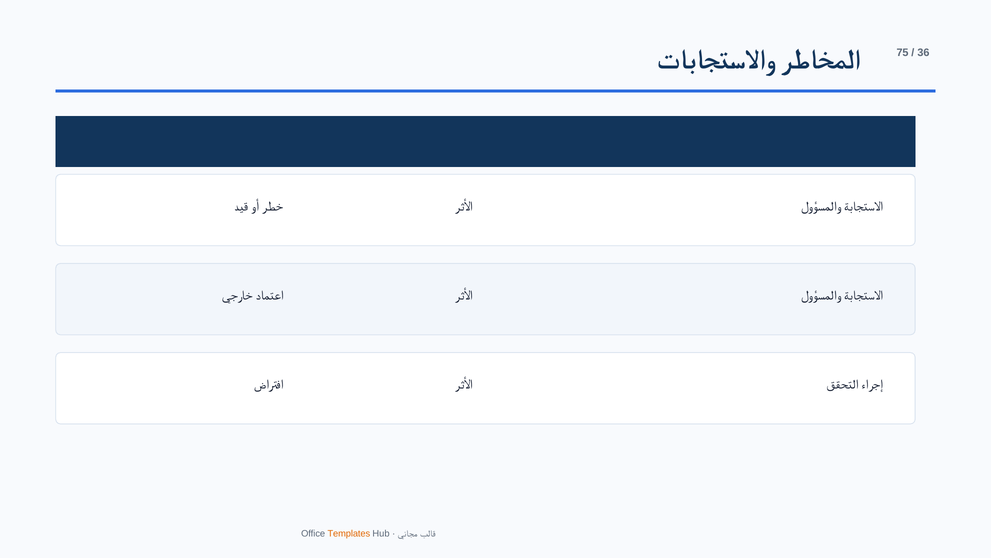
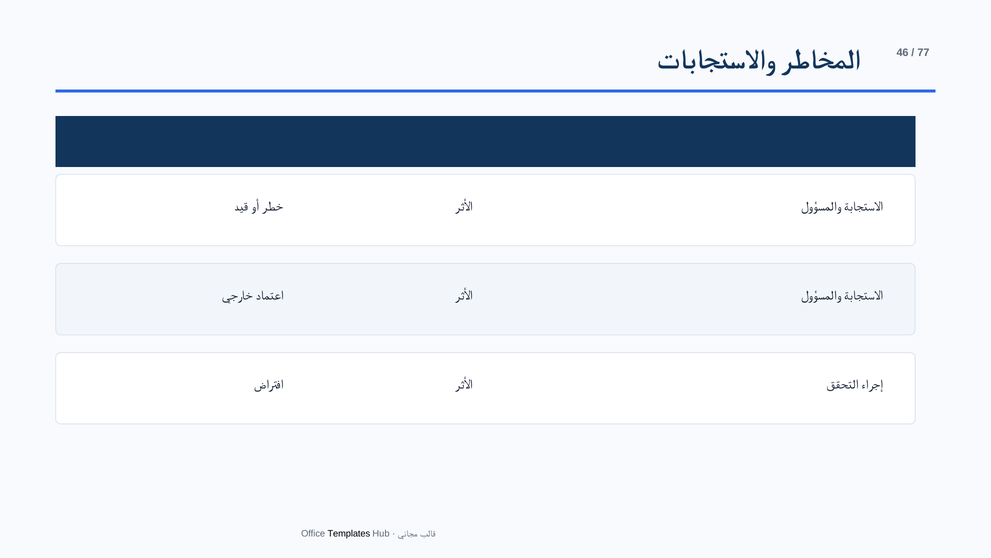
75: 75 -> 46
36: 36 -> 77
Templates colour: orange -> black
